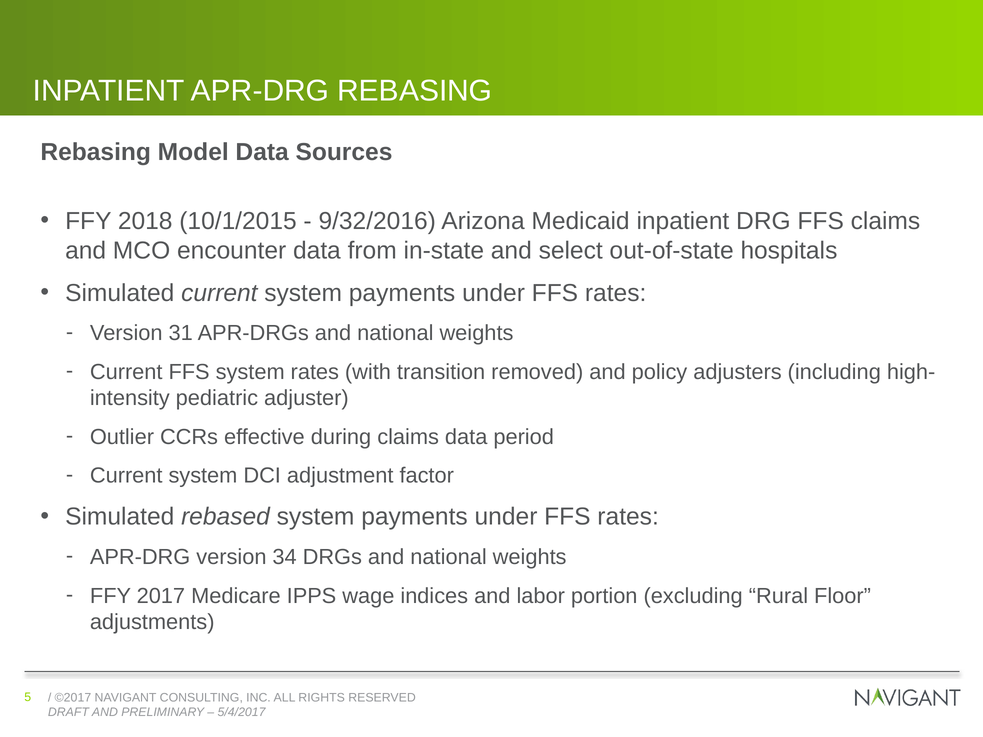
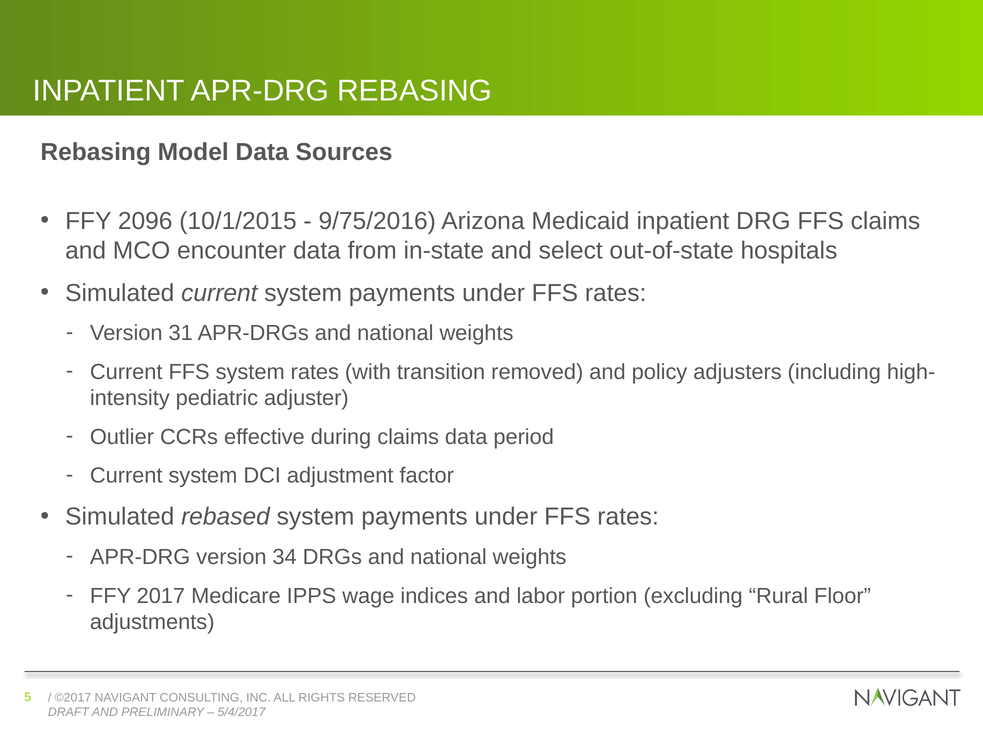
2018: 2018 -> 2096
9/32/2016: 9/32/2016 -> 9/75/2016
